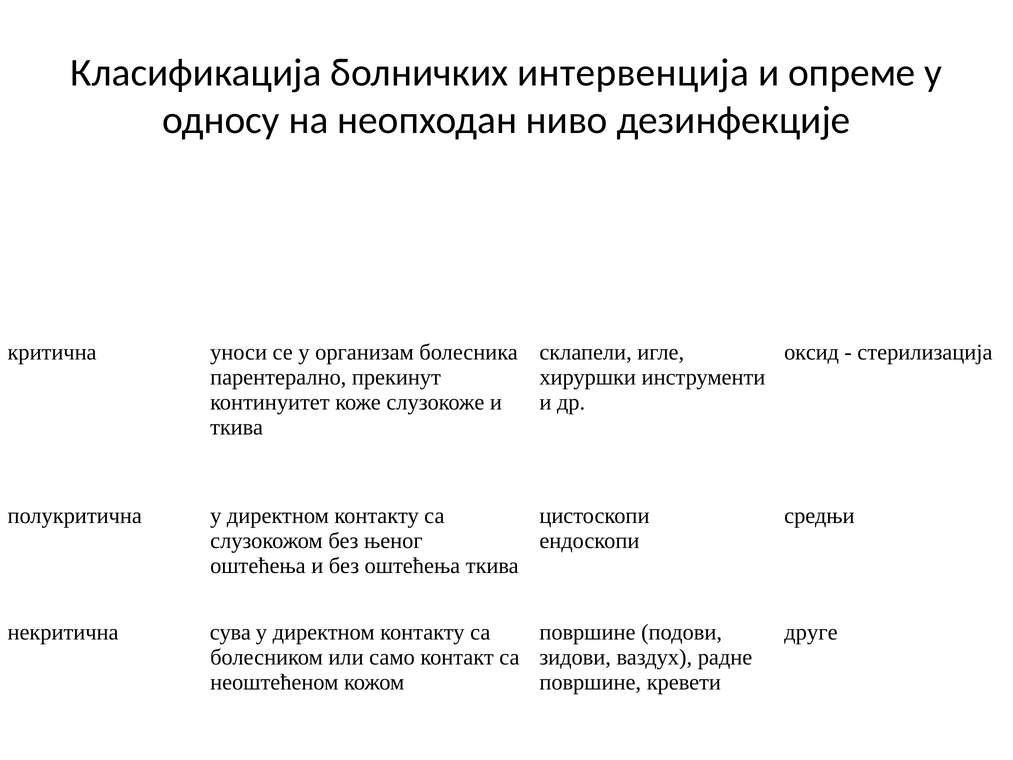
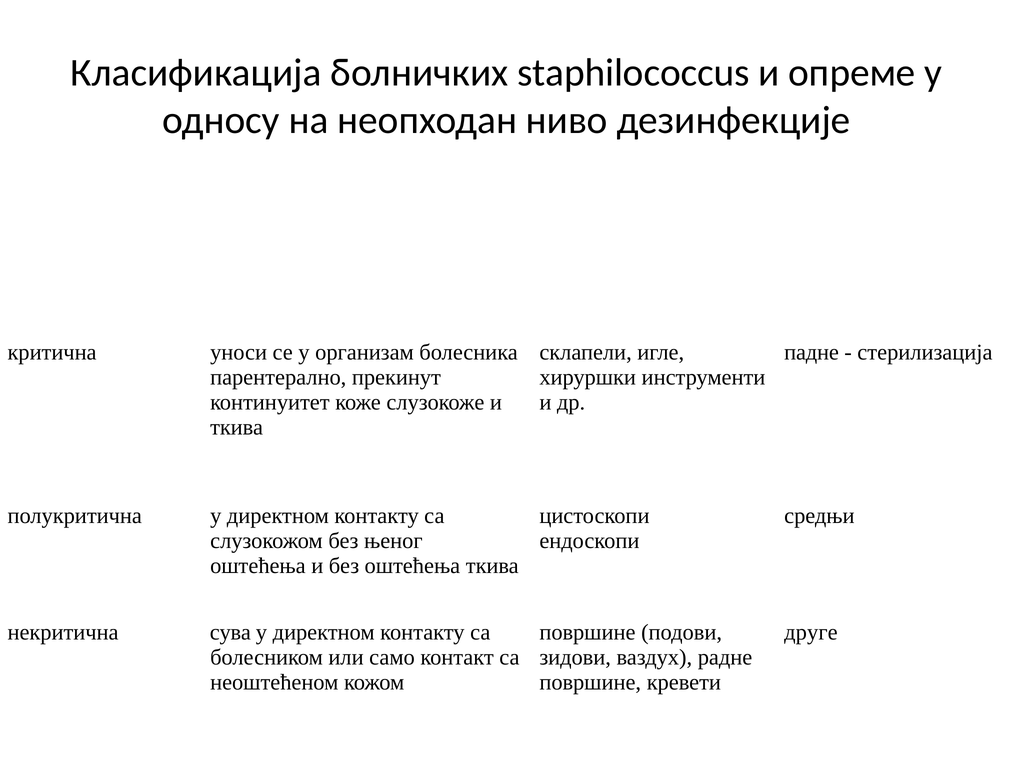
интервенција: интервенција -> staphilococcus
оксид: оксид -> падне
